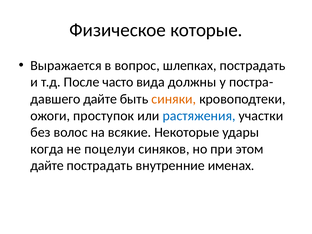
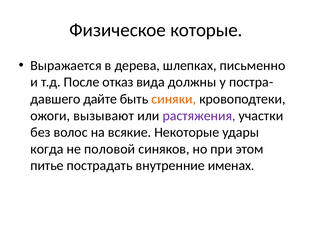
вопрос: вопрос -> дерева
шлепках пострадать: пострадать -> письменно
часто: часто -> отказ
проступок: проступок -> вызывают
растяжения colour: blue -> purple
поцелуи: поцелуи -> половой
дайте at (47, 166): дайте -> питье
